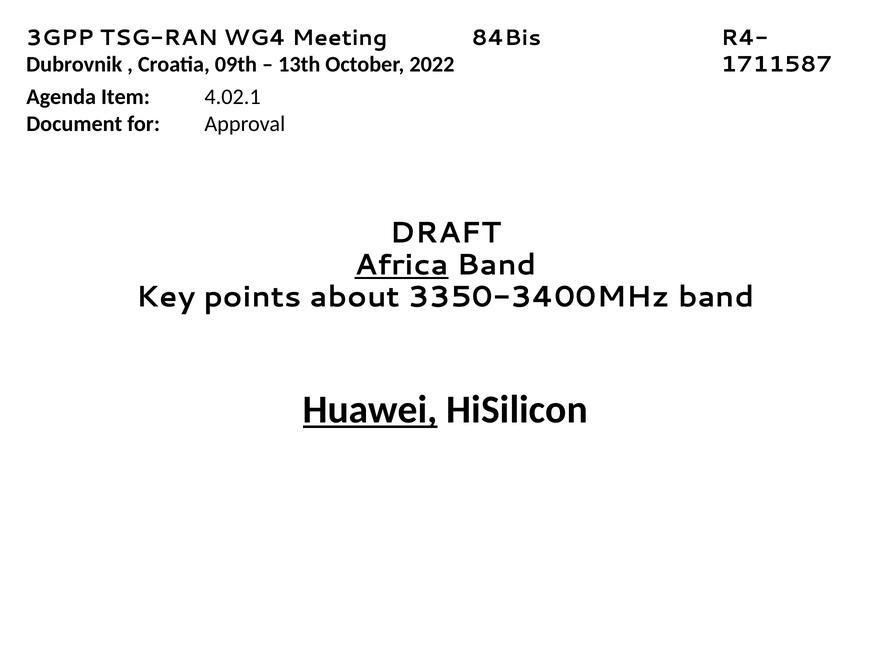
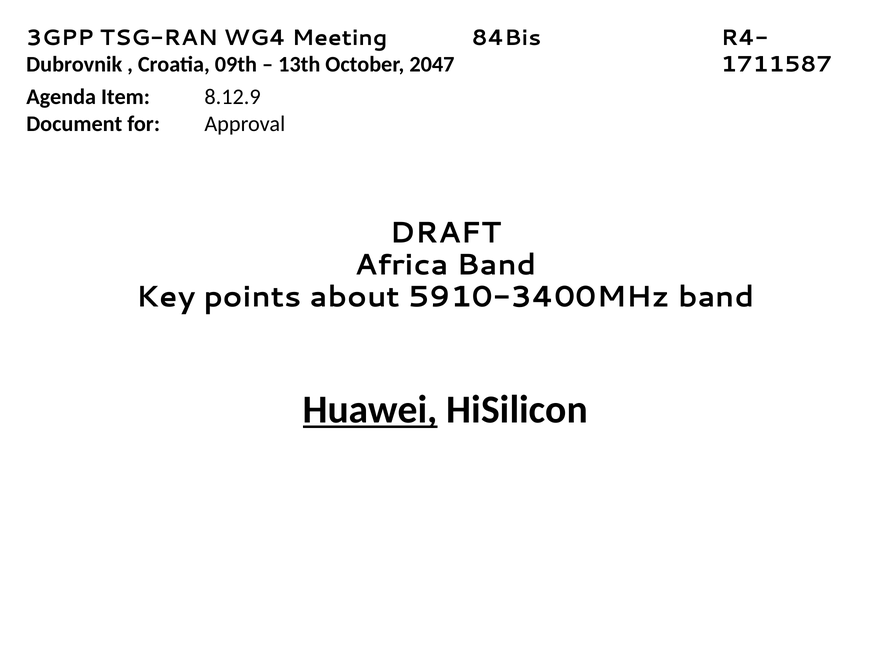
2022: 2022 -> 2047
4.02.1: 4.02.1 -> 8.12.9
Africa underline: present -> none
3350-3400MHz: 3350-3400MHz -> 5910-3400MHz
